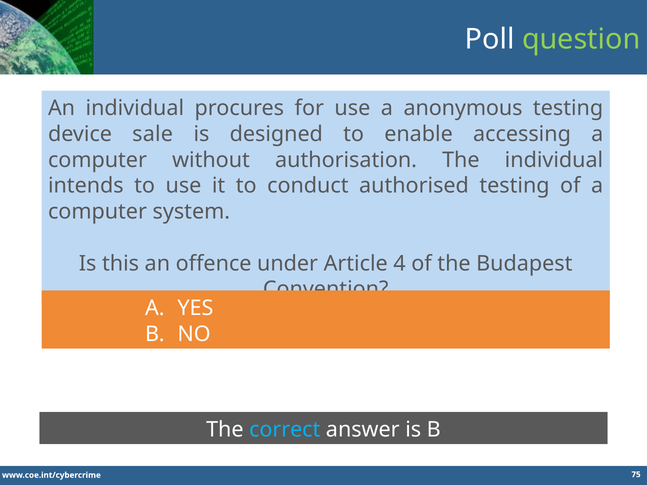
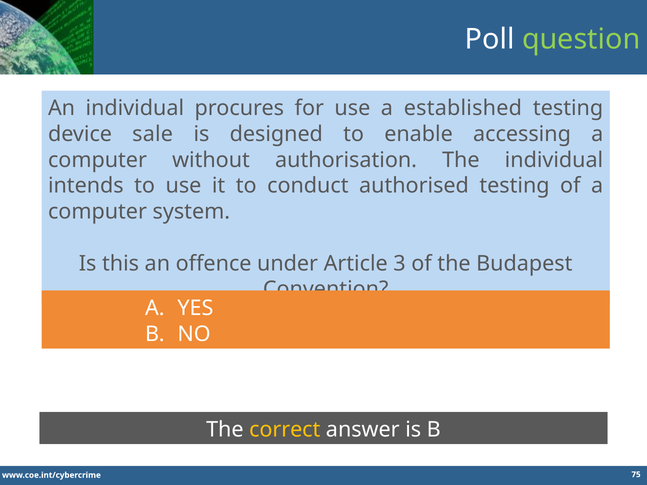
anonymous: anonymous -> established
4: 4 -> 3
correct colour: light blue -> yellow
